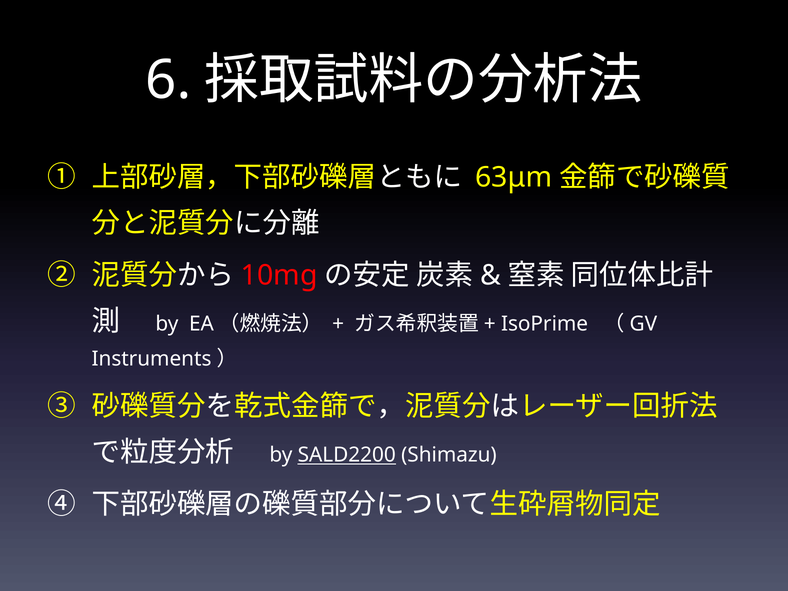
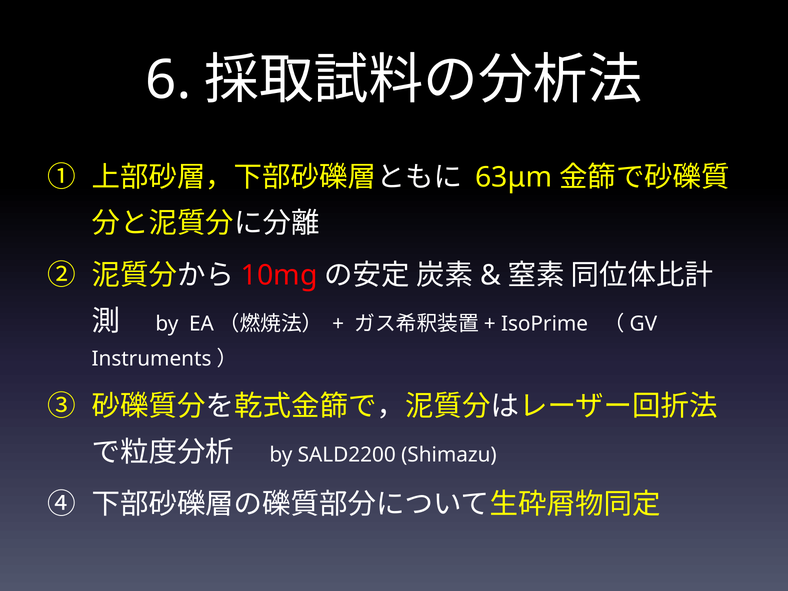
SALD2200 underline: present -> none
